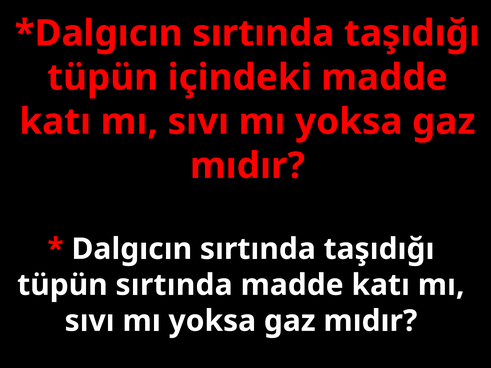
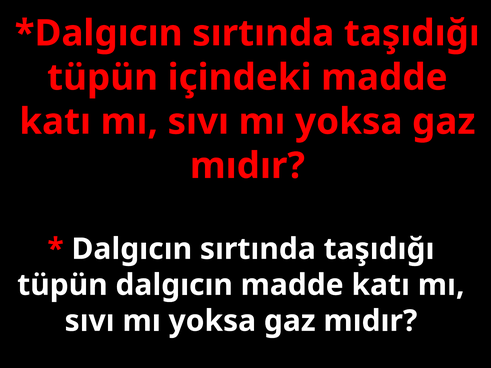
tüpün sırtında: sırtında -> dalgıcın
